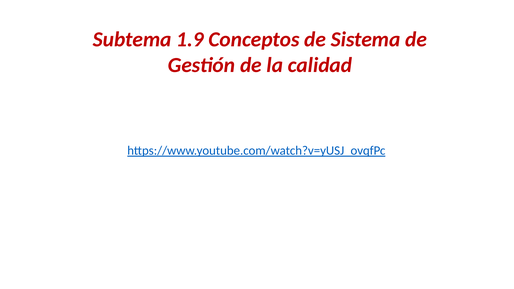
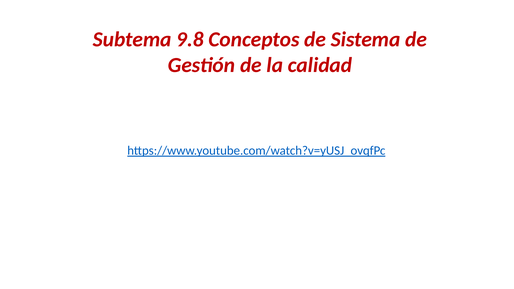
1.9: 1.9 -> 9.8
